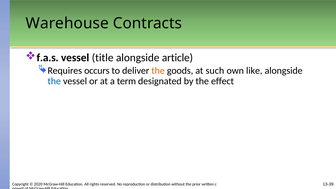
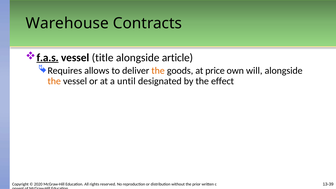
f.a.s underline: none -> present
occurs: occurs -> allows
such: such -> price
like: like -> will
the at (54, 81) colour: blue -> orange
term: term -> until
